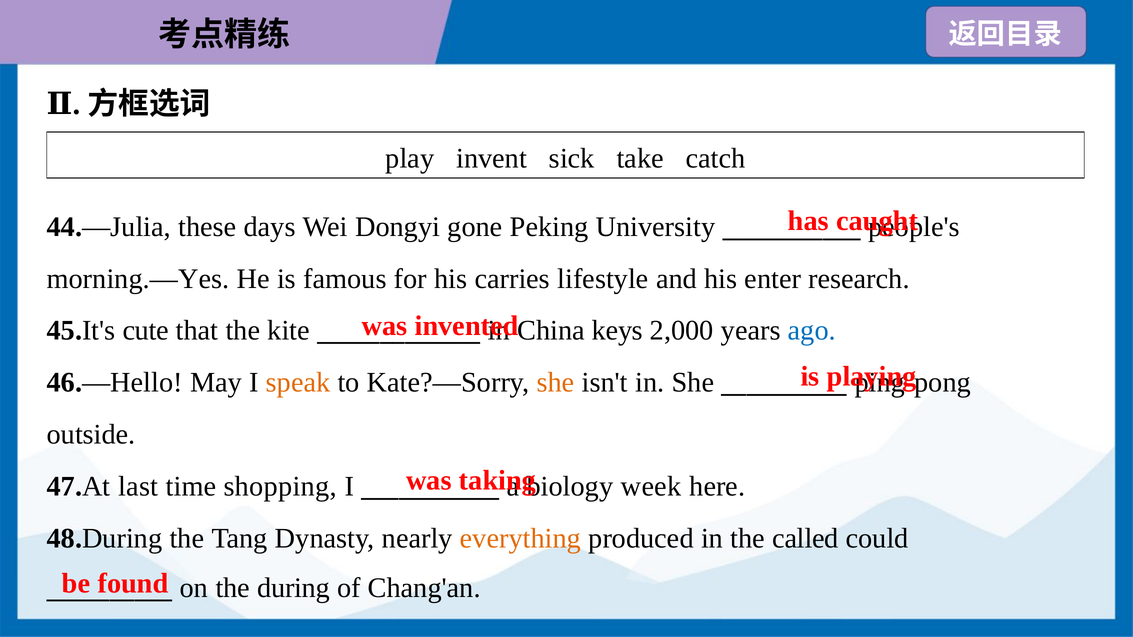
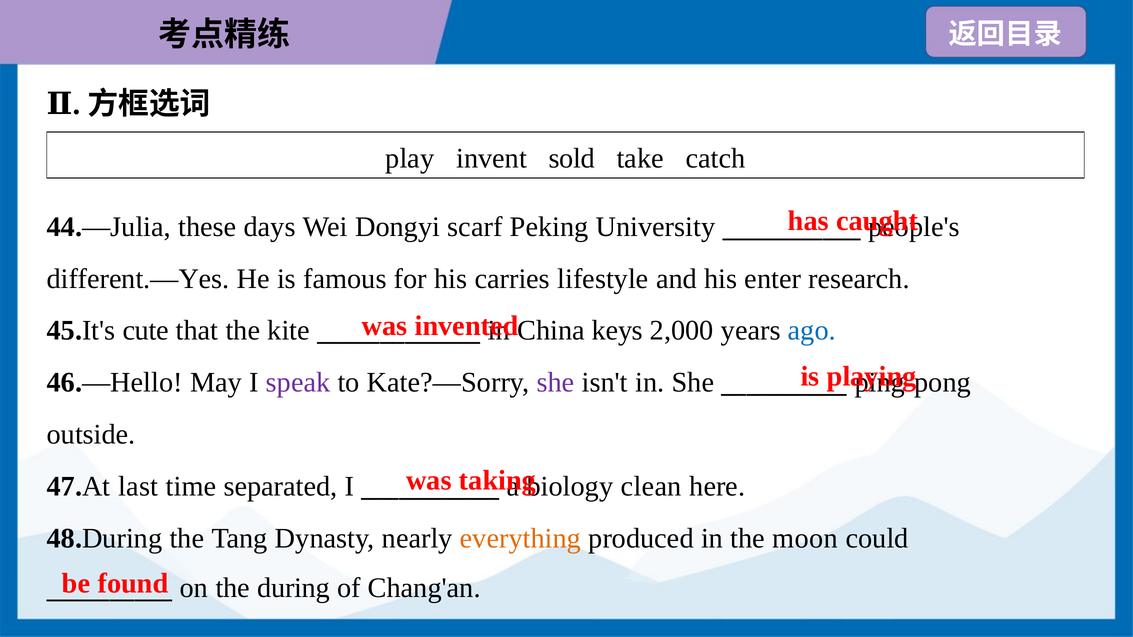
sick: sick -> sold
gone: gone -> scarf
morning.—Yes: morning.—Yes -> different.—Yes
speak colour: orange -> purple
she at (556, 383) colour: orange -> purple
shopping: shopping -> separated
week: week -> clean
called: called -> moon
